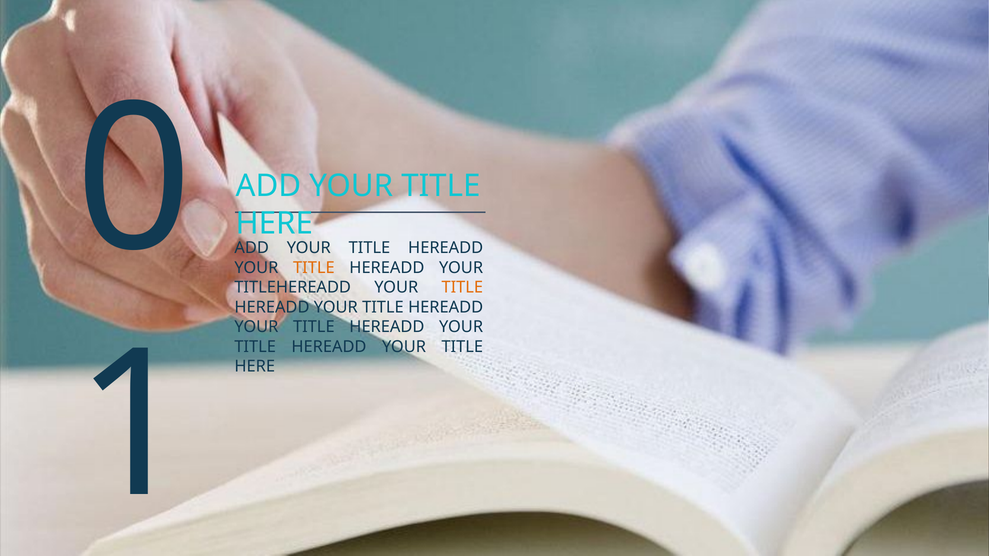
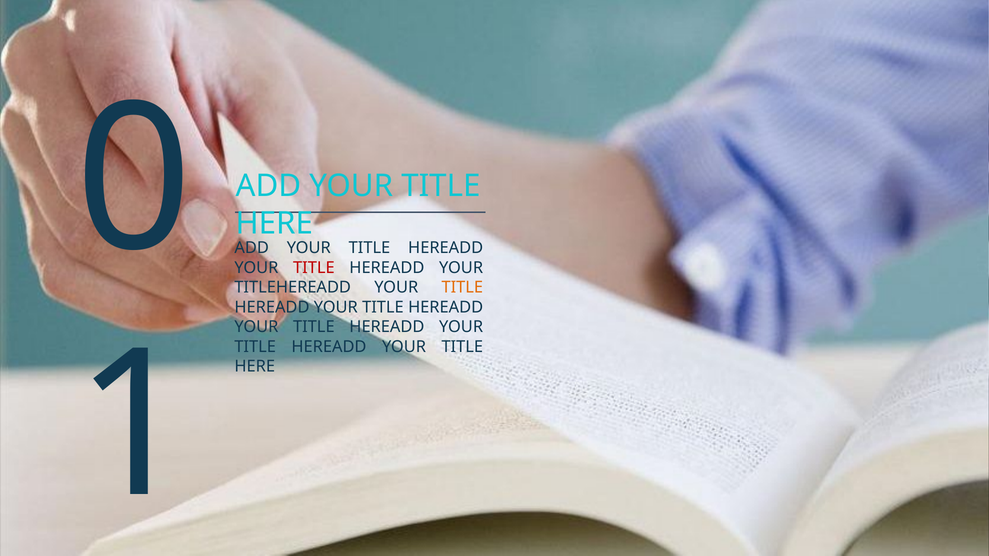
TITLE at (314, 268) colour: orange -> red
